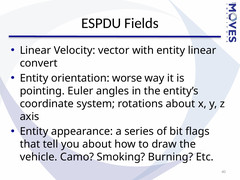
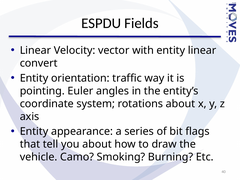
worse: worse -> traffic
